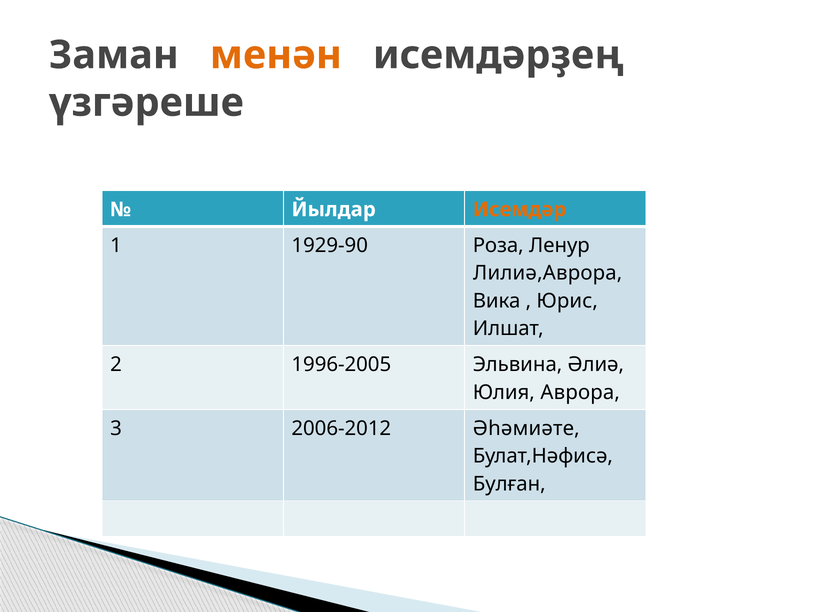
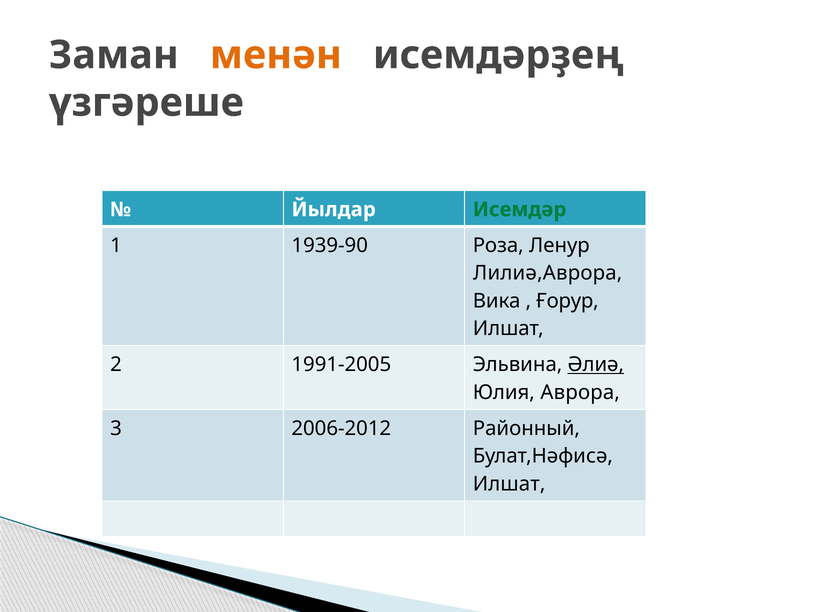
Исемдәр colour: orange -> green
1929-90: 1929-90 -> 1939-90
Юрис: Юрис -> Ғорур
1996-2005: 1996-2005 -> 1991-2005
Әлиә underline: none -> present
Әһәмиәте: Әһәмиәте -> Районный
Булған at (509, 484): Булған -> Илшат
